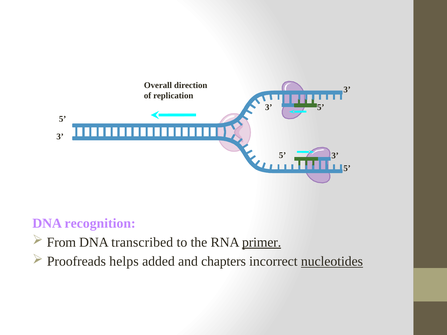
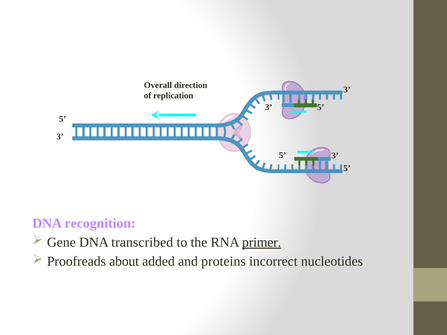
From: From -> Gene
helps: helps -> about
chapters: chapters -> proteins
nucleotides underline: present -> none
